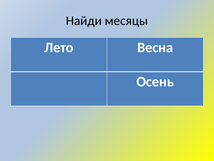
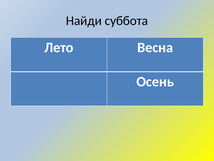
месяцы: месяцы -> суббота
